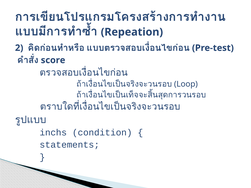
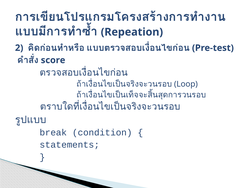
inchs: inchs -> break
